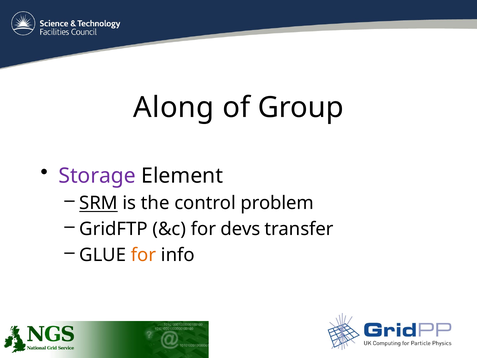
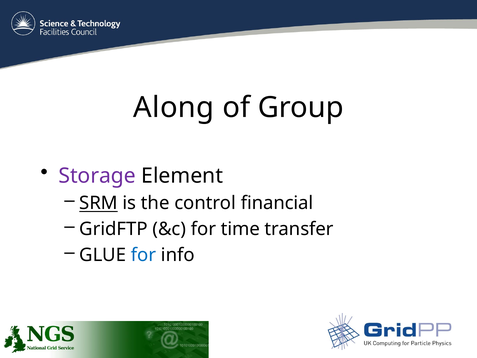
problem: problem -> financial
devs: devs -> time
for at (144, 255) colour: orange -> blue
